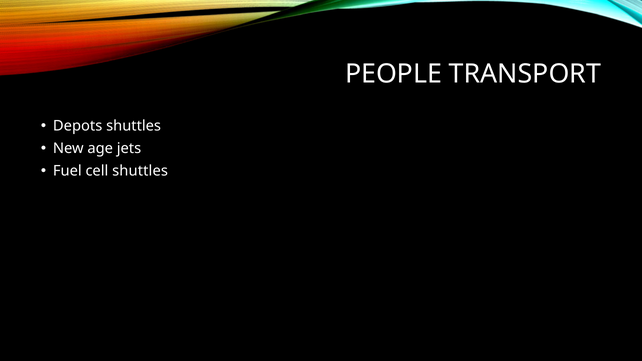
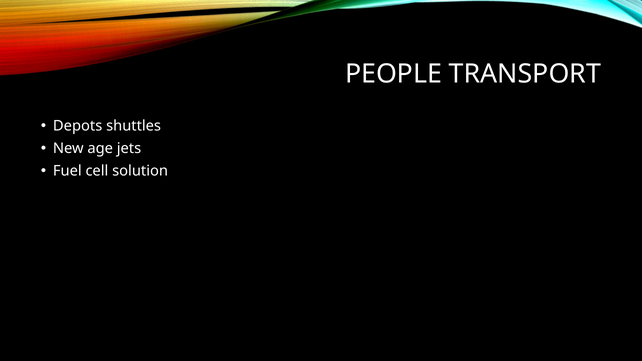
cell shuttles: shuttles -> solution
